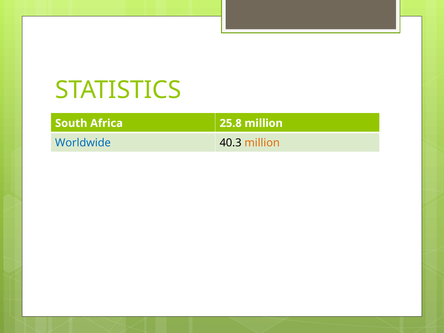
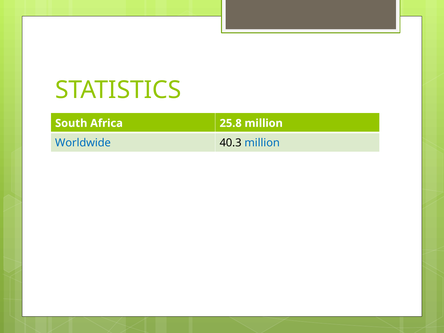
million at (262, 143) colour: orange -> blue
